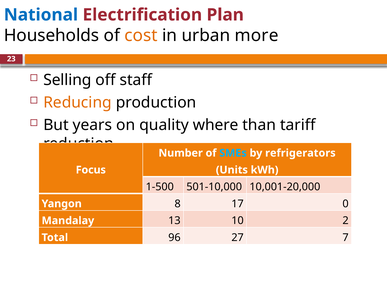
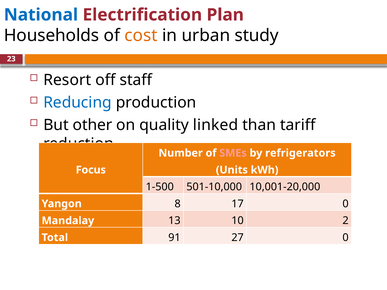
more: more -> study
Selling: Selling -> Resort
Reducing colour: orange -> blue
years: years -> other
where: where -> linked
SMEs colour: light blue -> pink
96: 96 -> 91
27 7: 7 -> 0
